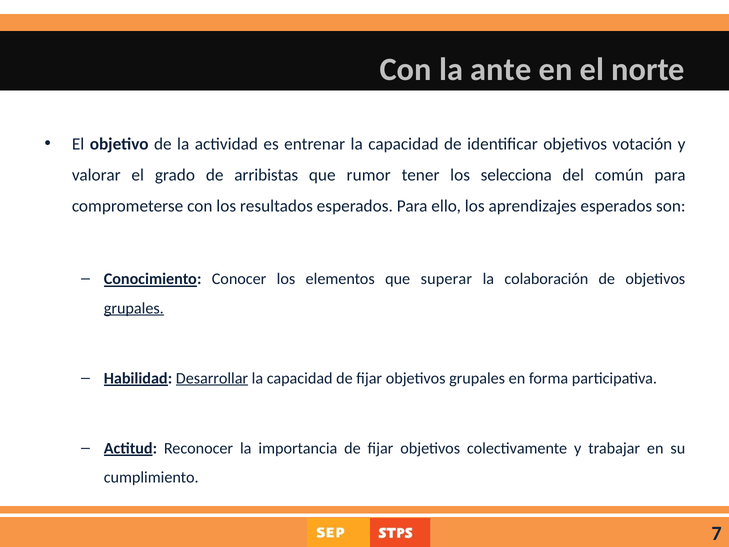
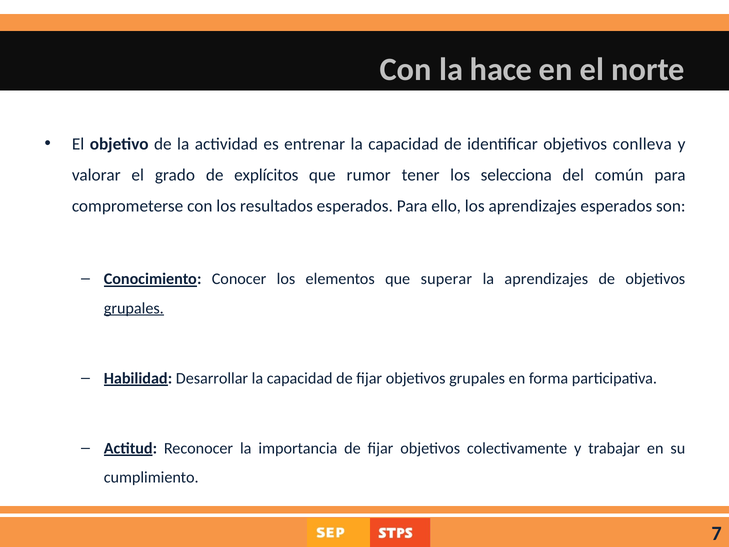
ante: ante -> hace
votación: votación -> conlleva
arribistas: arribistas -> explícitos
la colaboración: colaboración -> aprendizajes
Desarrollar underline: present -> none
